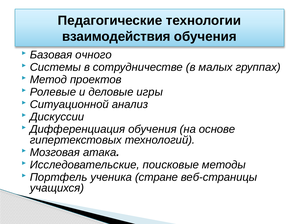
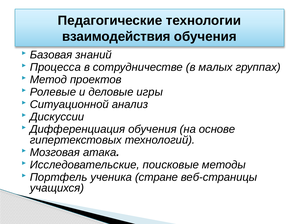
очного: очного -> знаний
Системы: Системы -> Процесса
